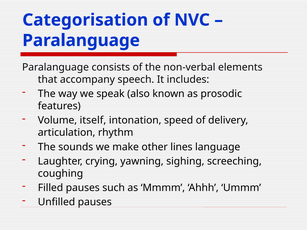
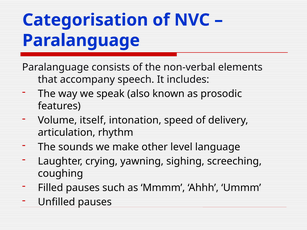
lines: lines -> level
